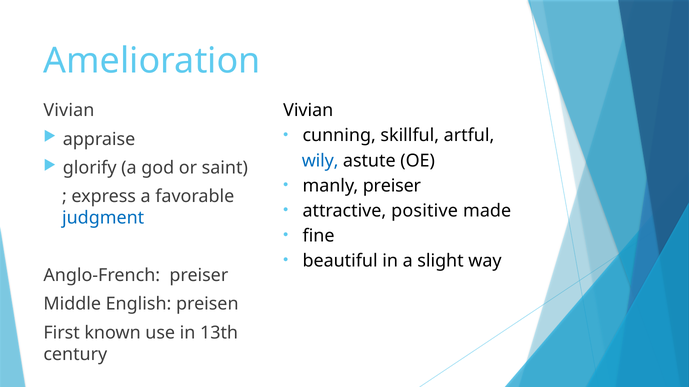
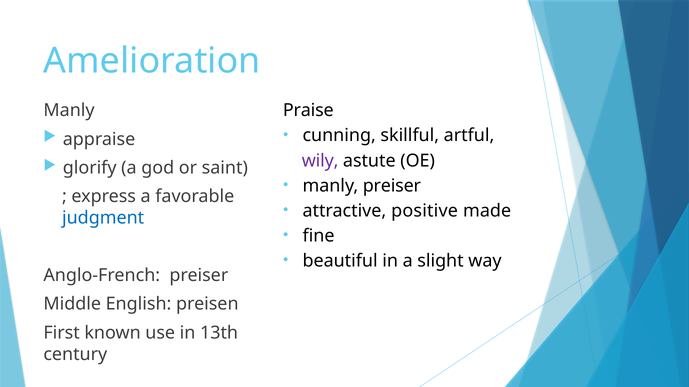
Vivian at (69, 111): Vivian -> Manly
Vivian at (308, 111): Vivian -> Praise
wily colour: blue -> purple
